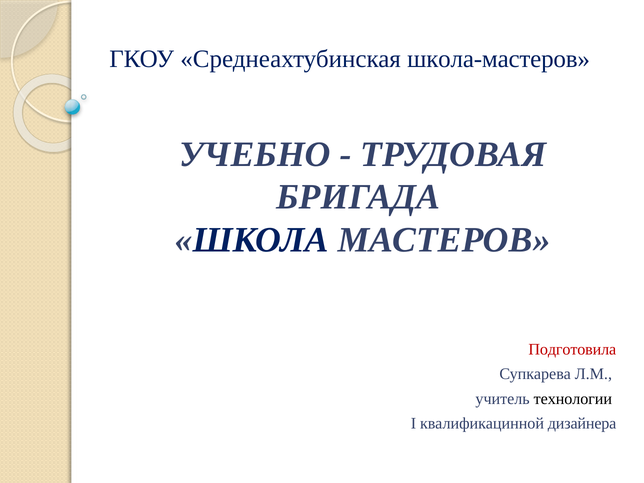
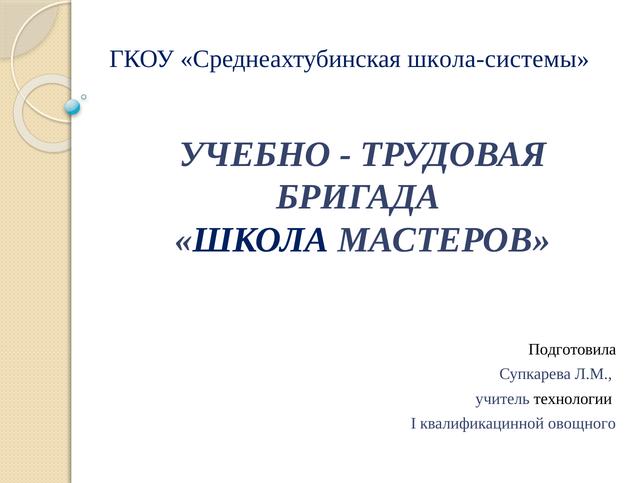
школа-мастеров: школа-мастеров -> школа-системы
Подготовила colour: red -> black
дизайнера: дизайнера -> овощного
